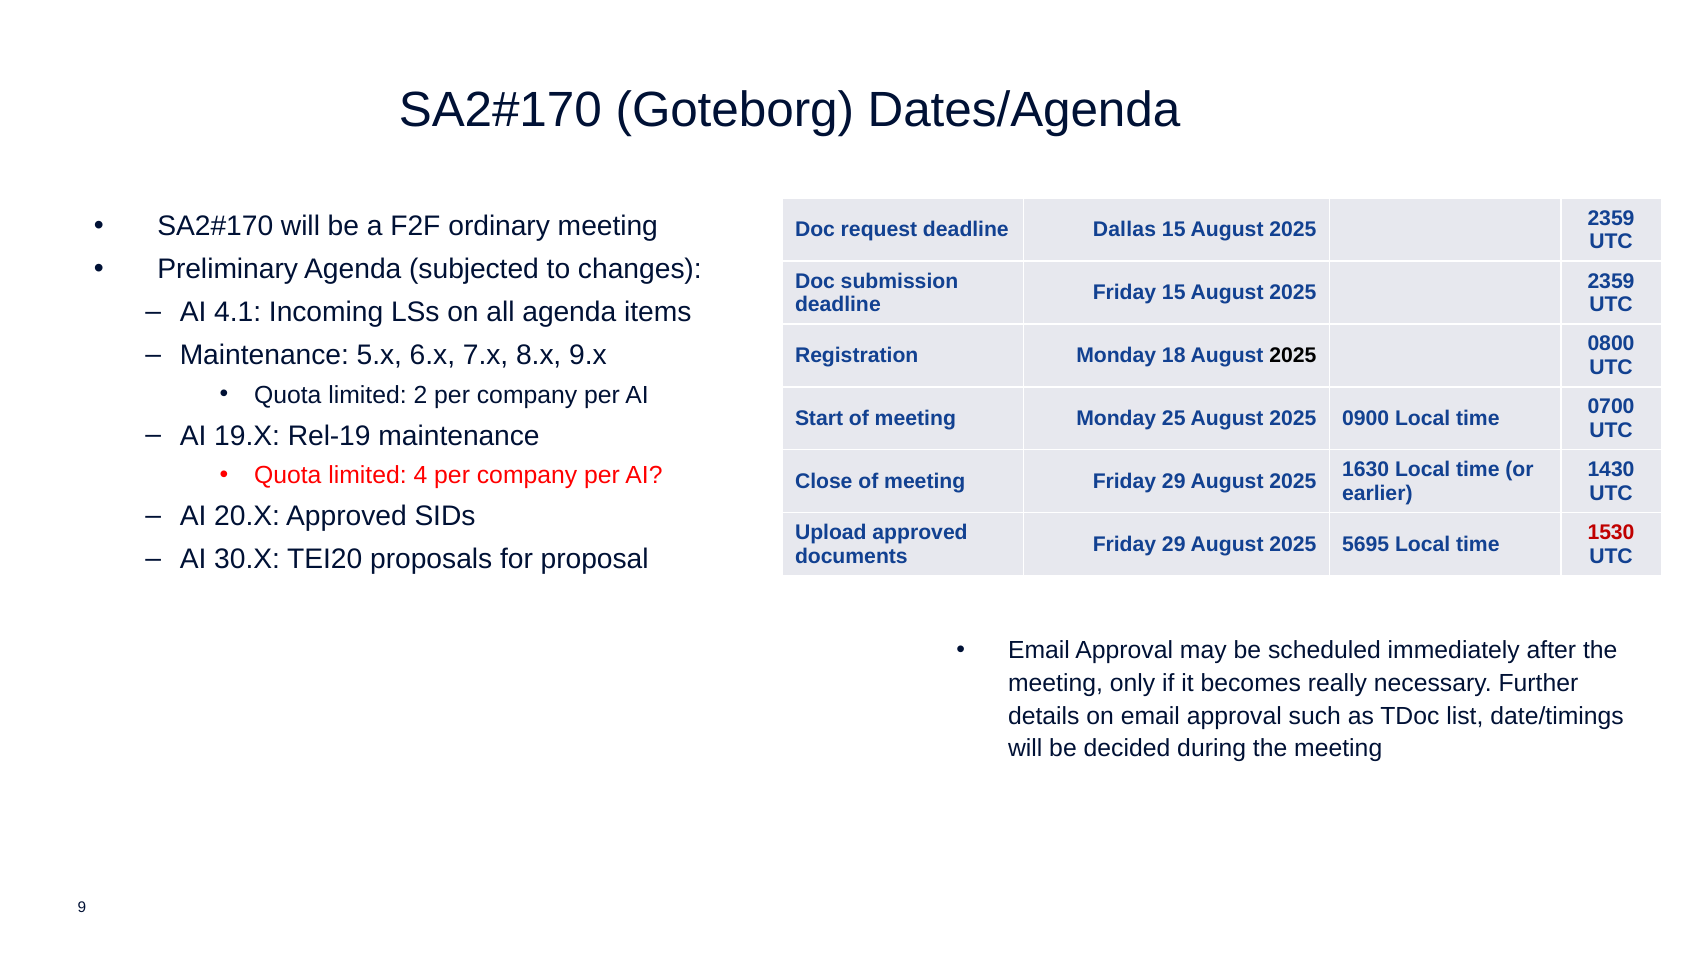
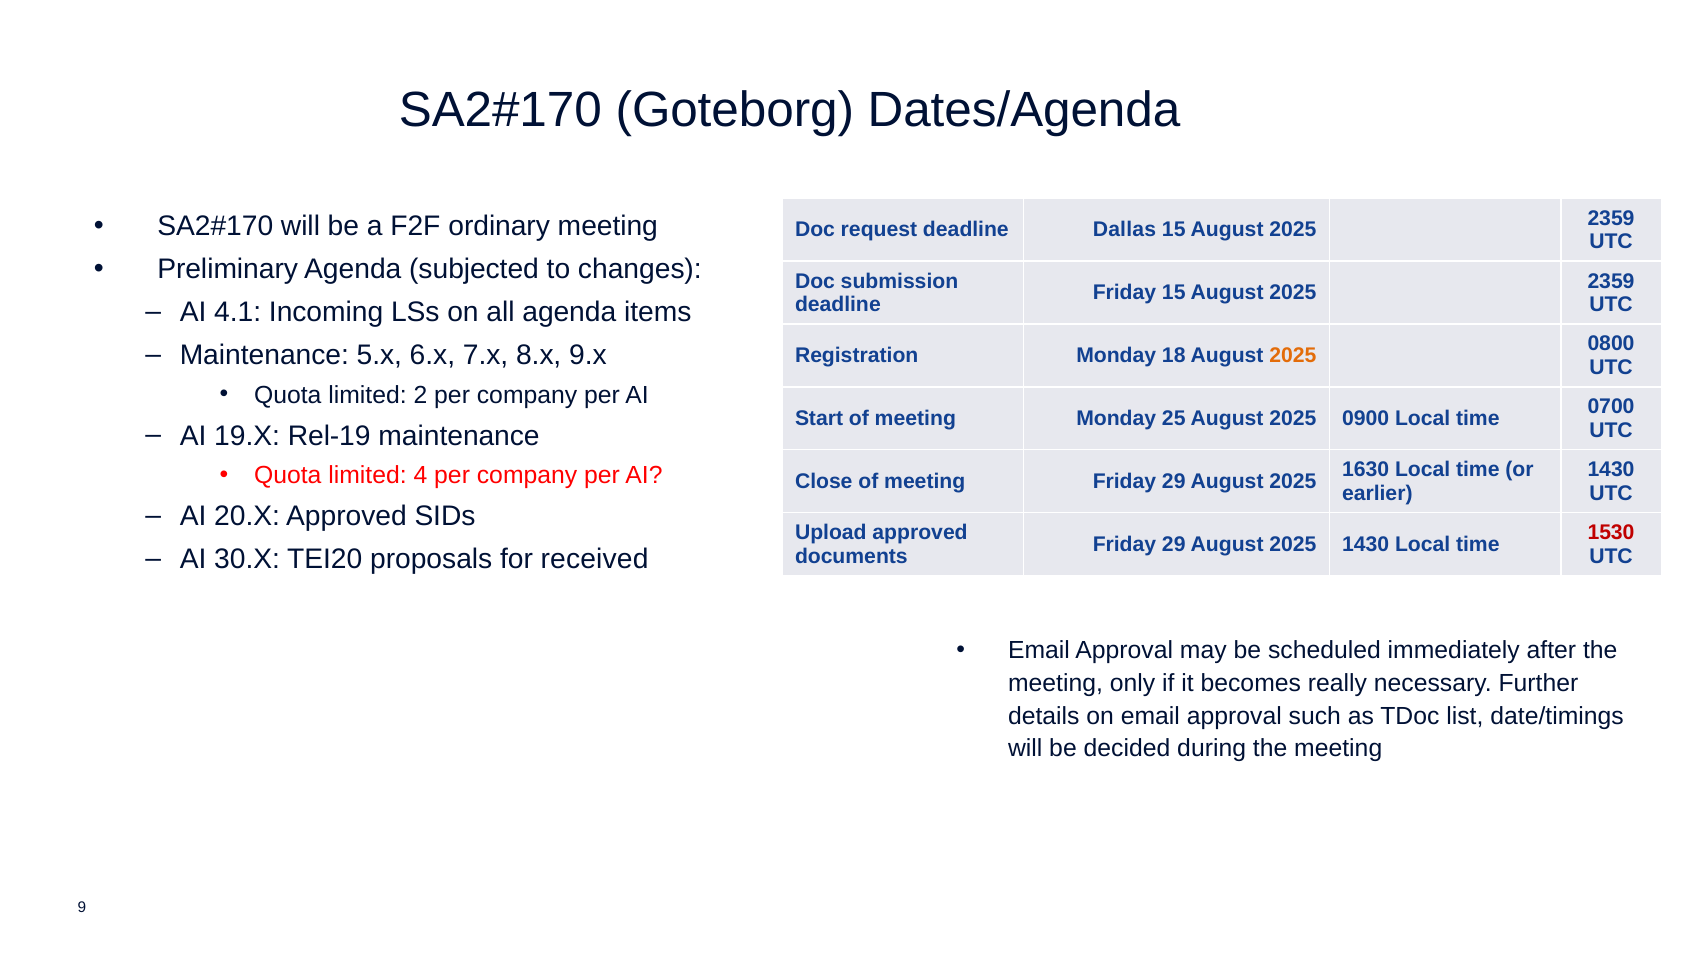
2025 at (1293, 356) colour: black -> orange
2025 5695: 5695 -> 1430
proposal: proposal -> received
